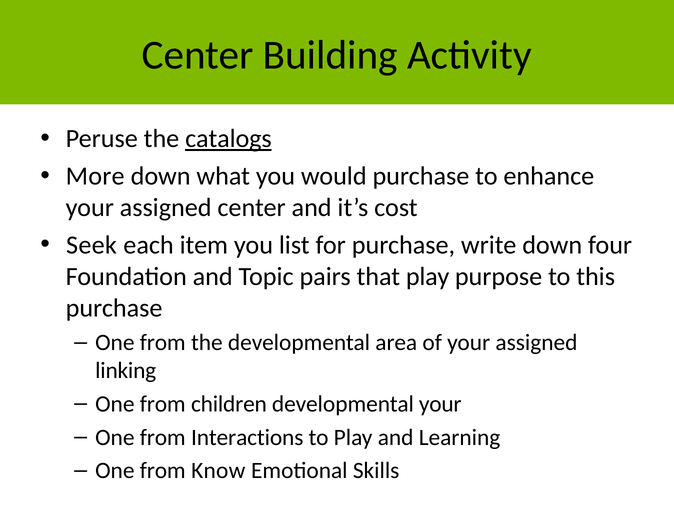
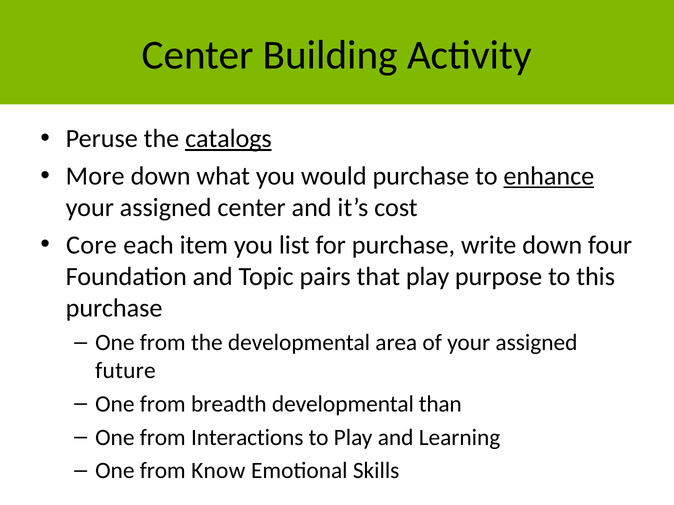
enhance underline: none -> present
Seek: Seek -> Core
linking: linking -> future
children: children -> breadth
developmental your: your -> than
